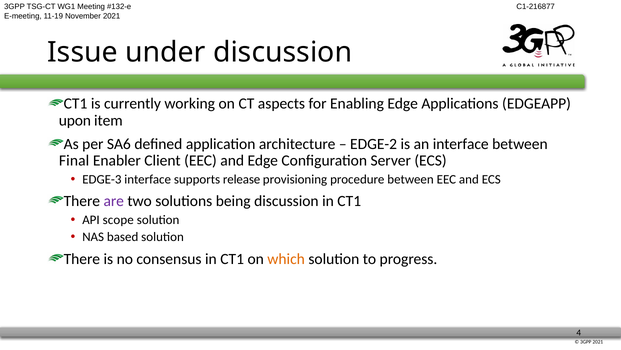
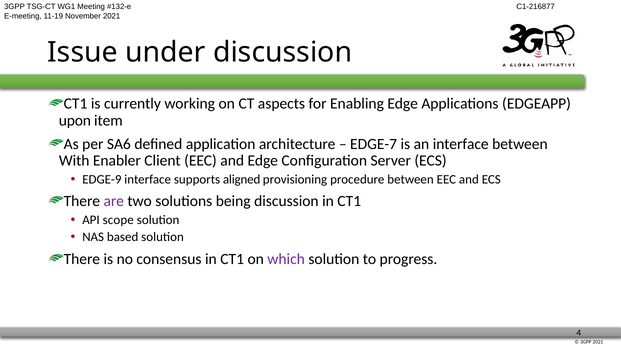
EDGE-2: EDGE-2 -> EDGE-7
Final: Final -> With
EDGE-3: EDGE-3 -> EDGE-9
release: release -> aligned
which colour: orange -> purple
